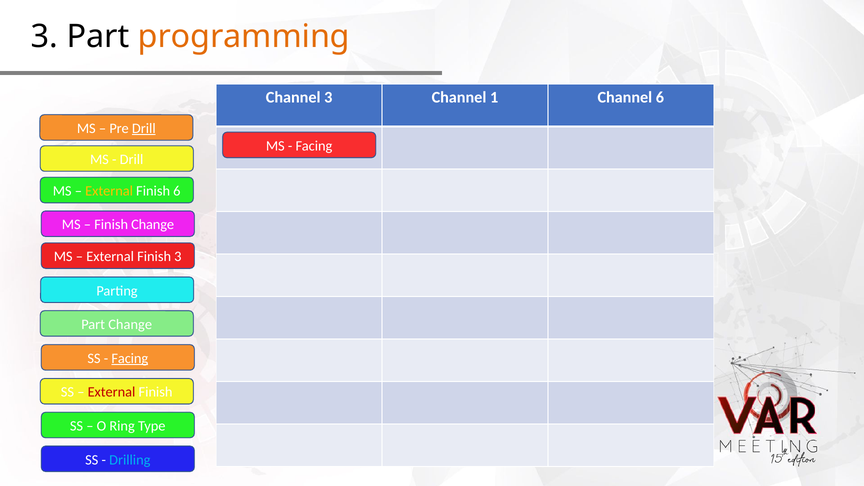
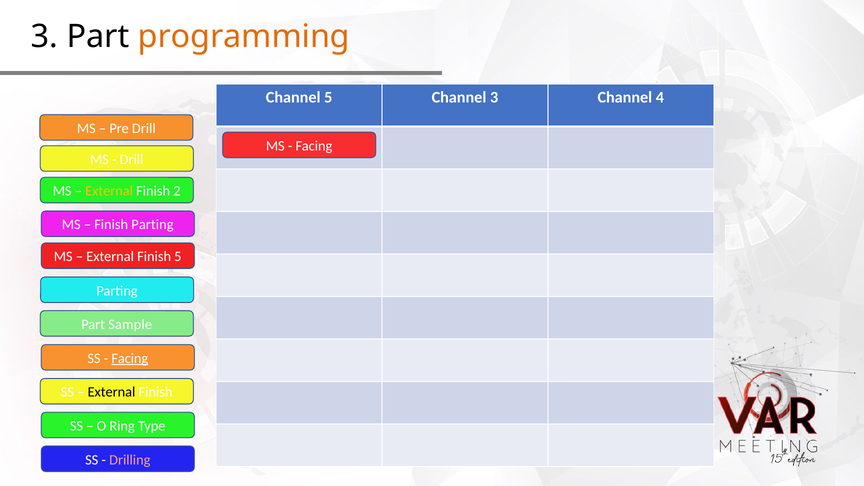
Channel 3: 3 -> 5
Channel 1: 1 -> 3
Channel 6: 6 -> 4
Drill at (144, 128) underline: present -> none
Finish 6: 6 -> 2
Finish Change: Change -> Parting
Finish 3: 3 -> 5
Part Change: Change -> Sample
External at (112, 392) colour: red -> black
Drilling colour: light blue -> pink
